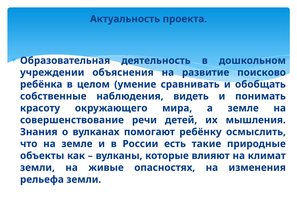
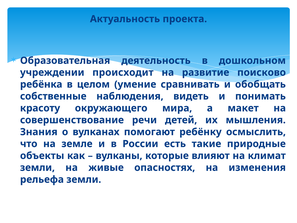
объяснения: объяснения -> происходит
а земле: земле -> макет
